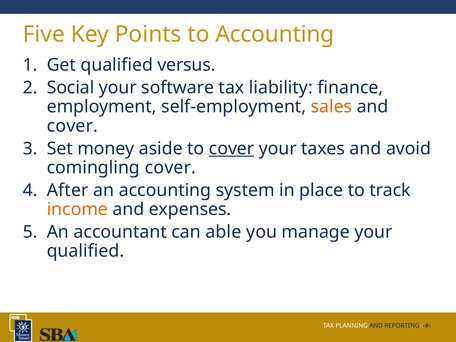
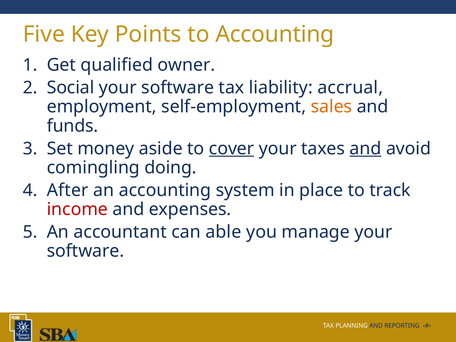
versus: versus -> owner
finance: finance -> accrual
cover at (72, 126): cover -> funds
and at (366, 149) underline: none -> present
comingling cover: cover -> doing
income colour: orange -> red
qualified at (85, 251): qualified -> software
